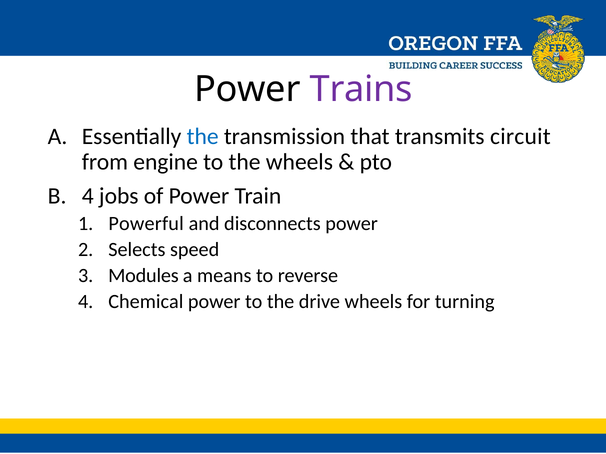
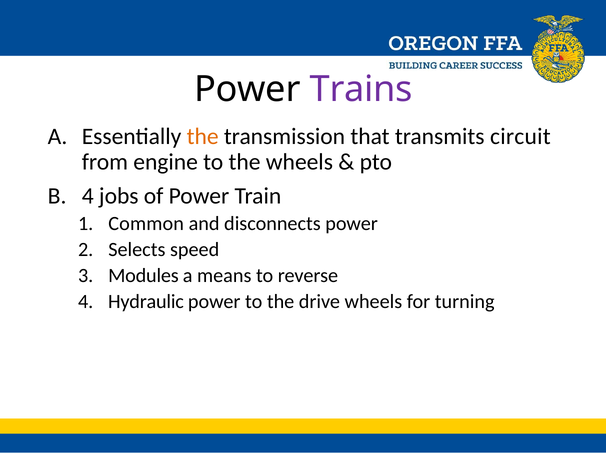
the at (203, 137) colour: blue -> orange
Powerful: Powerful -> Common
Chemical: Chemical -> Hydraulic
